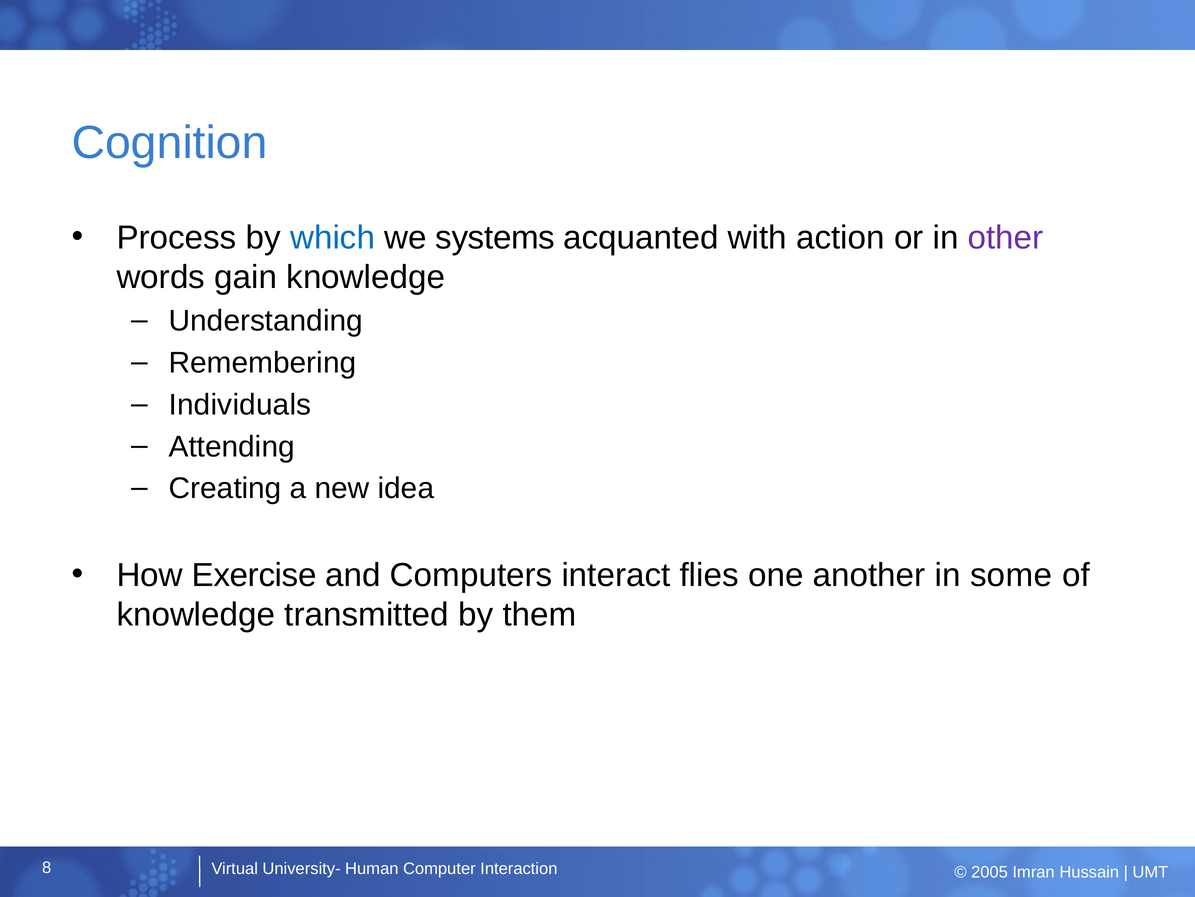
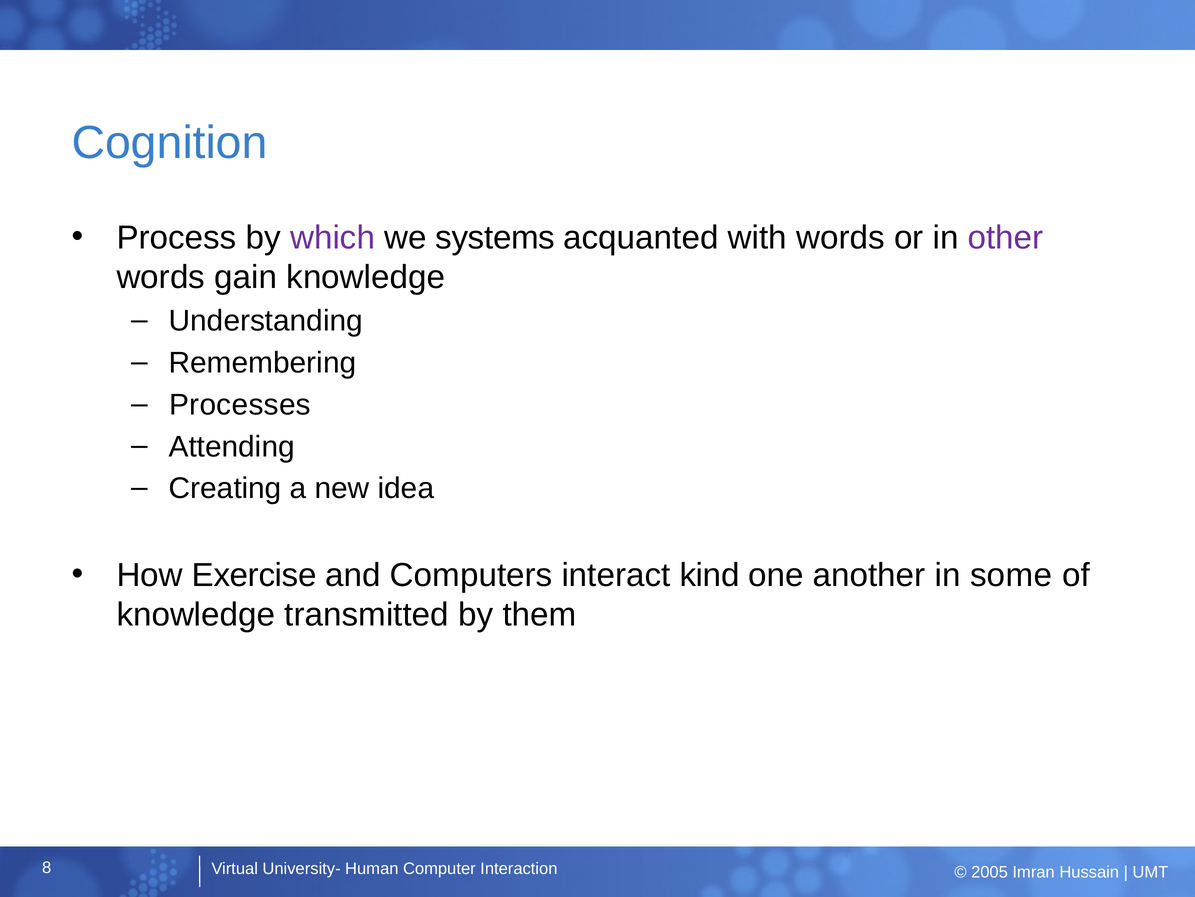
which colour: blue -> purple
with action: action -> words
Individuals: Individuals -> Processes
flies: flies -> kind
